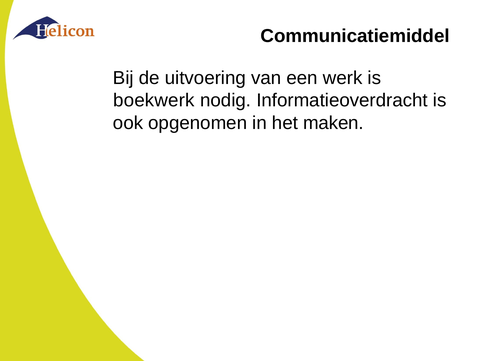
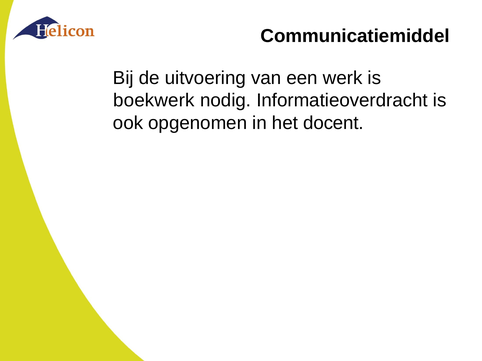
maken: maken -> docent
